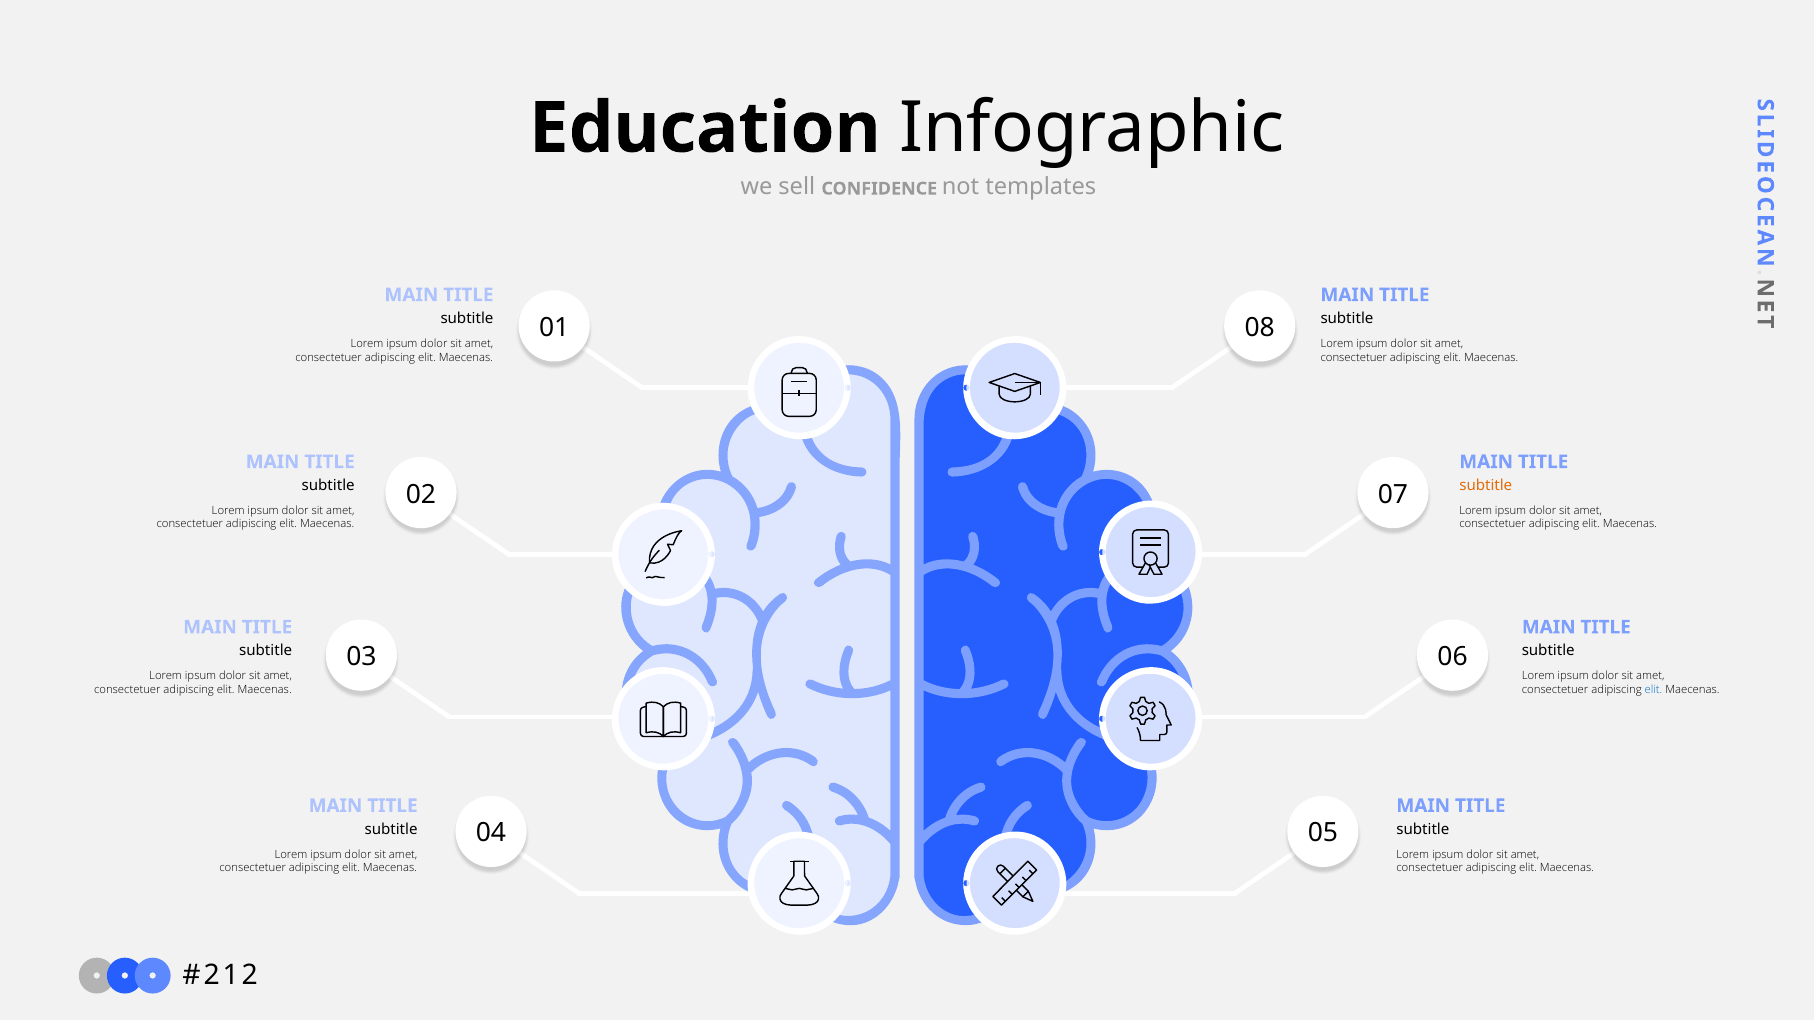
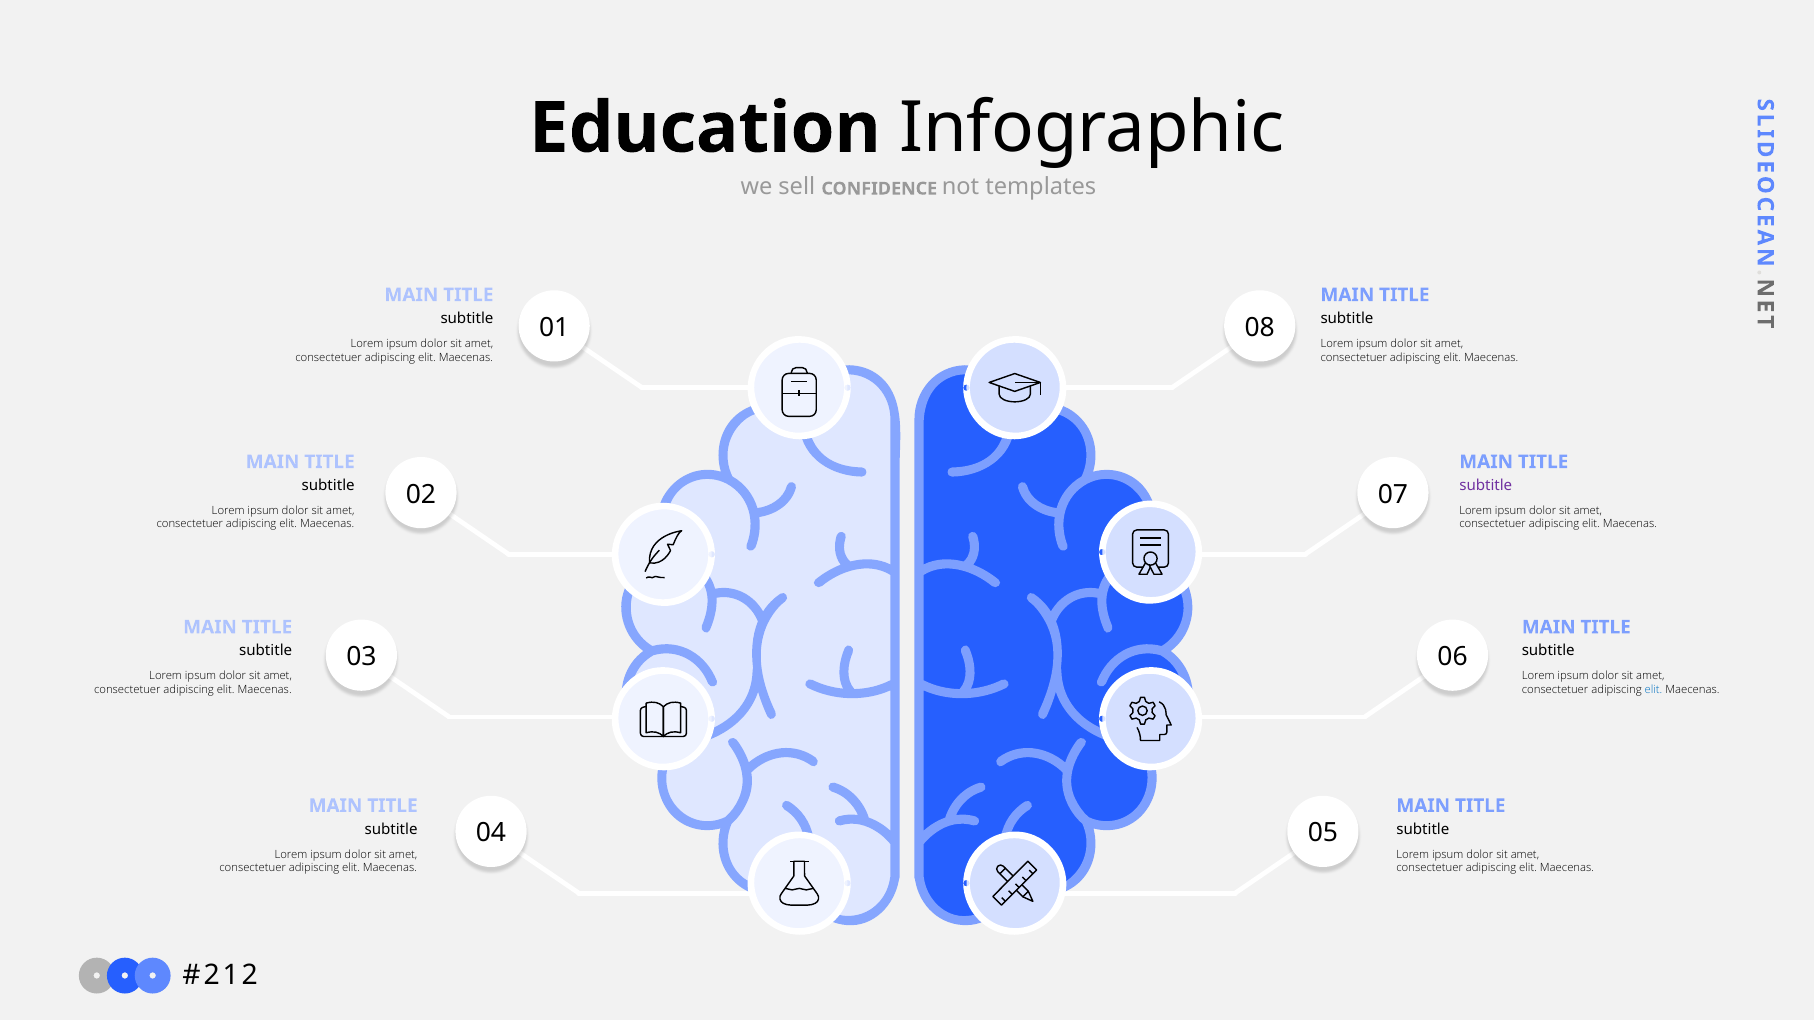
subtitle at (1486, 486) colour: orange -> purple
